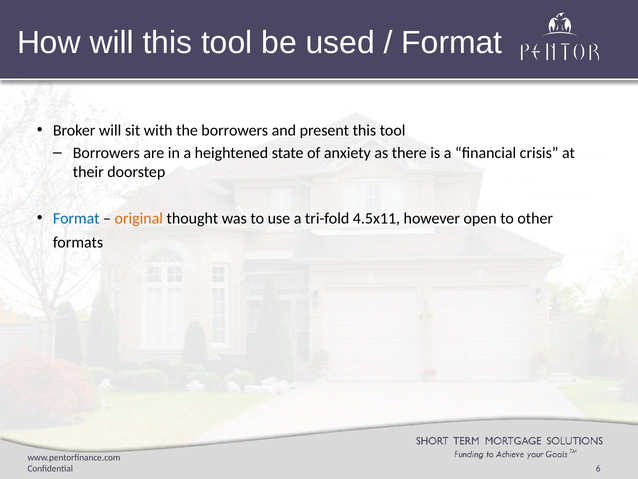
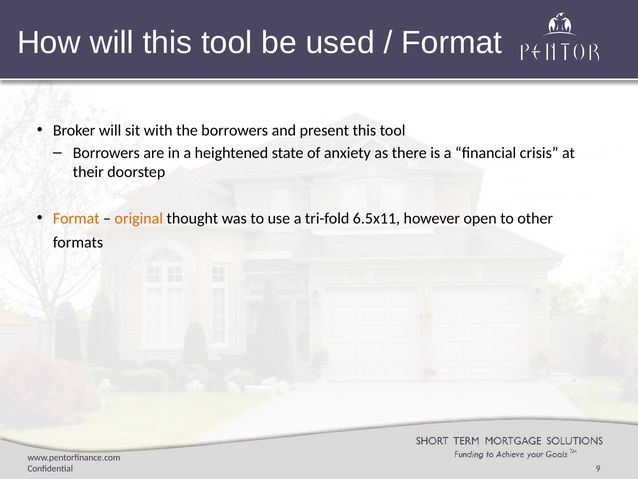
Format at (76, 218) colour: blue -> orange
4.5x11: 4.5x11 -> 6.5x11
6: 6 -> 9
